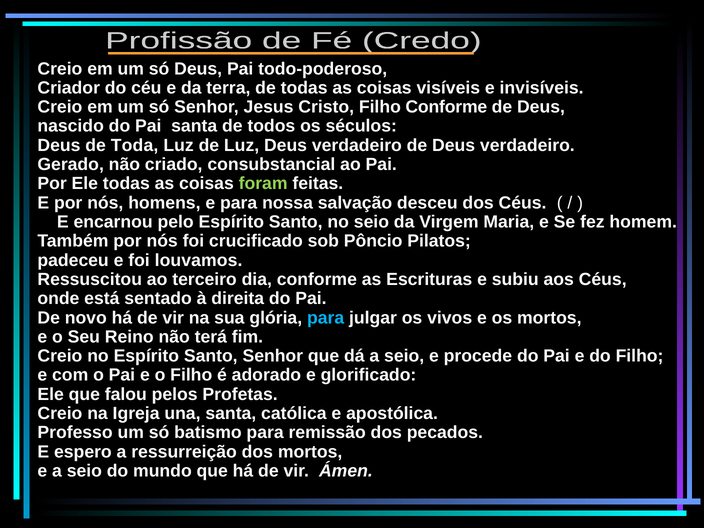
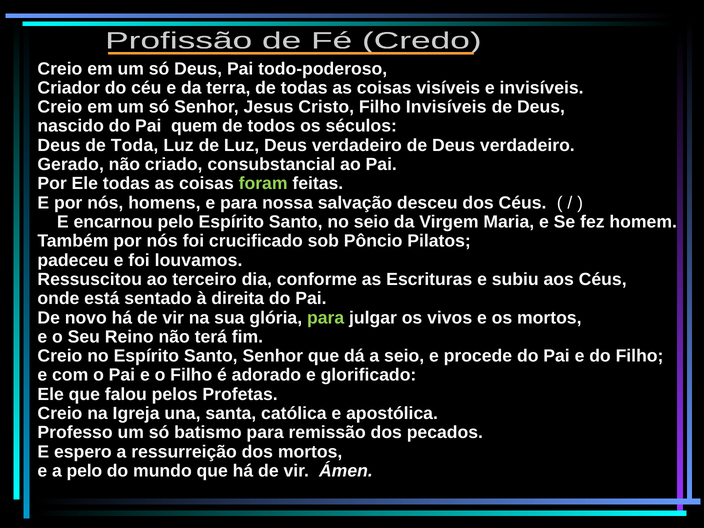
Filho Conforme: Conforme -> Invisíveis
Pai santa: santa -> quem
para at (326, 318) colour: light blue -> light green
e a seio: seio -> pelo
